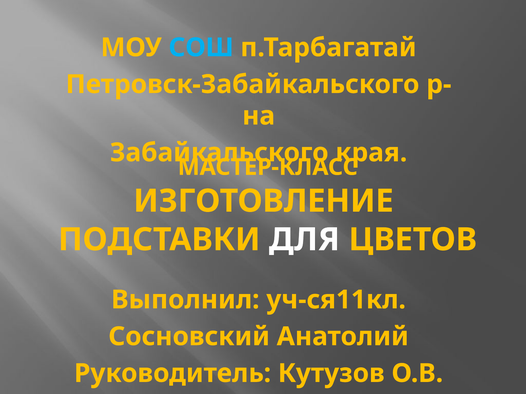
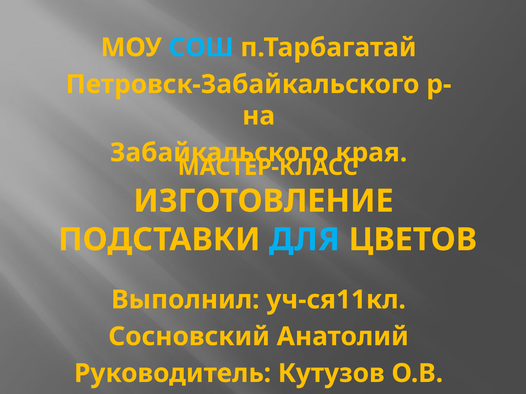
ДЛЯ colour: white -> light blue
